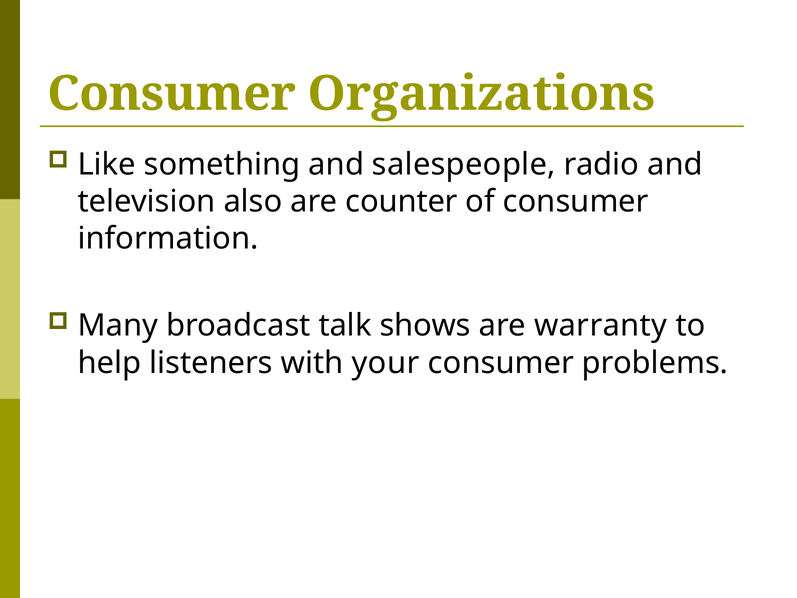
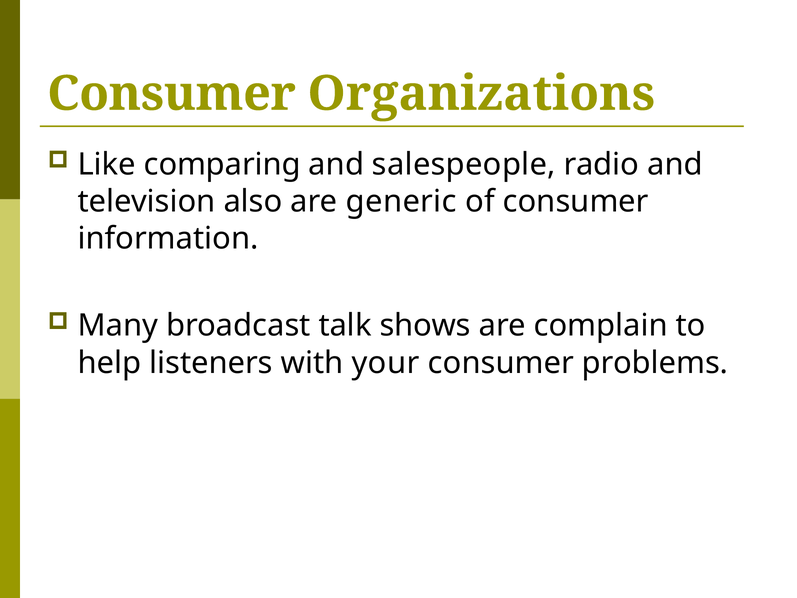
something: something -> comparing
counter: counter -> generic
warranty: warranty -> complain
